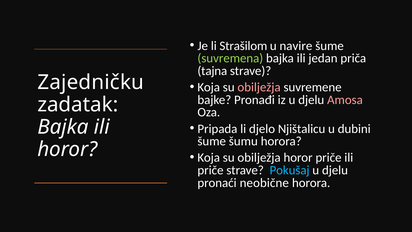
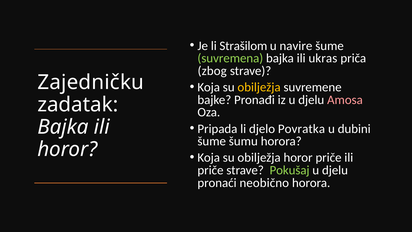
jedan: jedan -> ukras
tajna: tajna -> zbog
obilježja at (259, 87) colour: pink -> yellow
Njištalicu: Njištalicu -> Povratka
Pokušaj colour: light blue -> light green
neobične: neobične -> neobično
